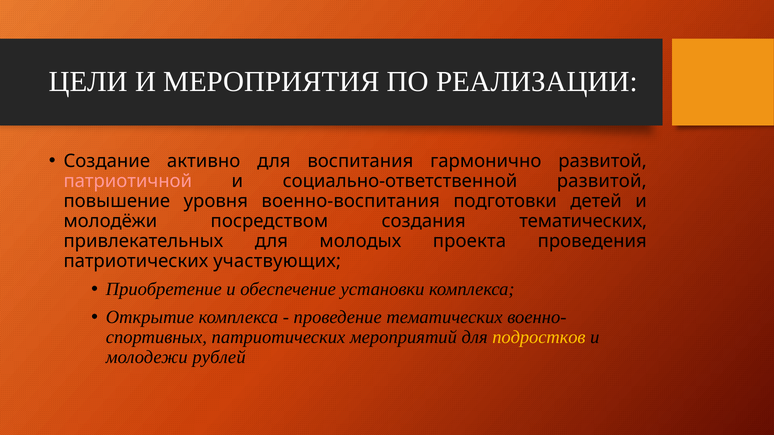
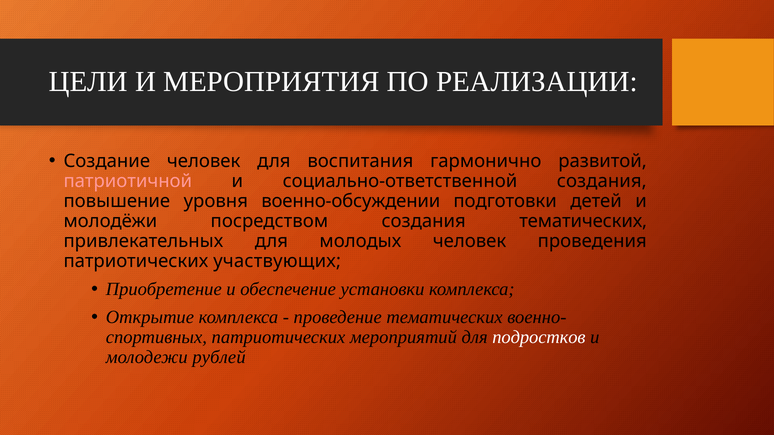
Создание активно: активно -> человек
социально-ответственной развитой: развитой -> создания
военно-воспитания: военно-воспитания -> военно-обсуждении
молодых проекта: проекта -> человек
подростков colour: yellow -> white
